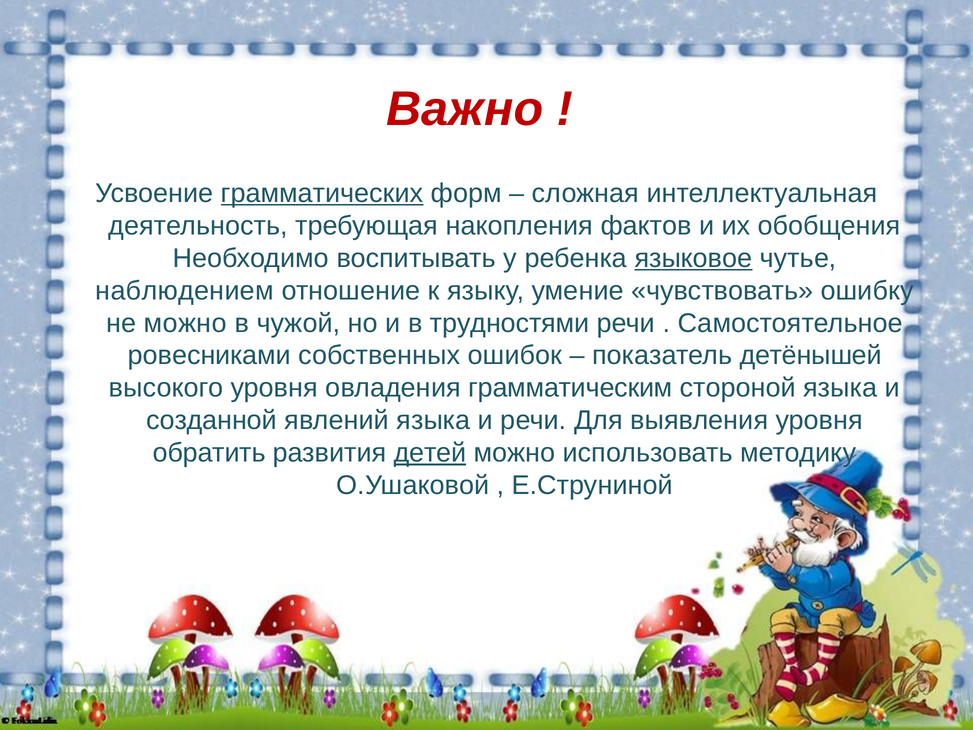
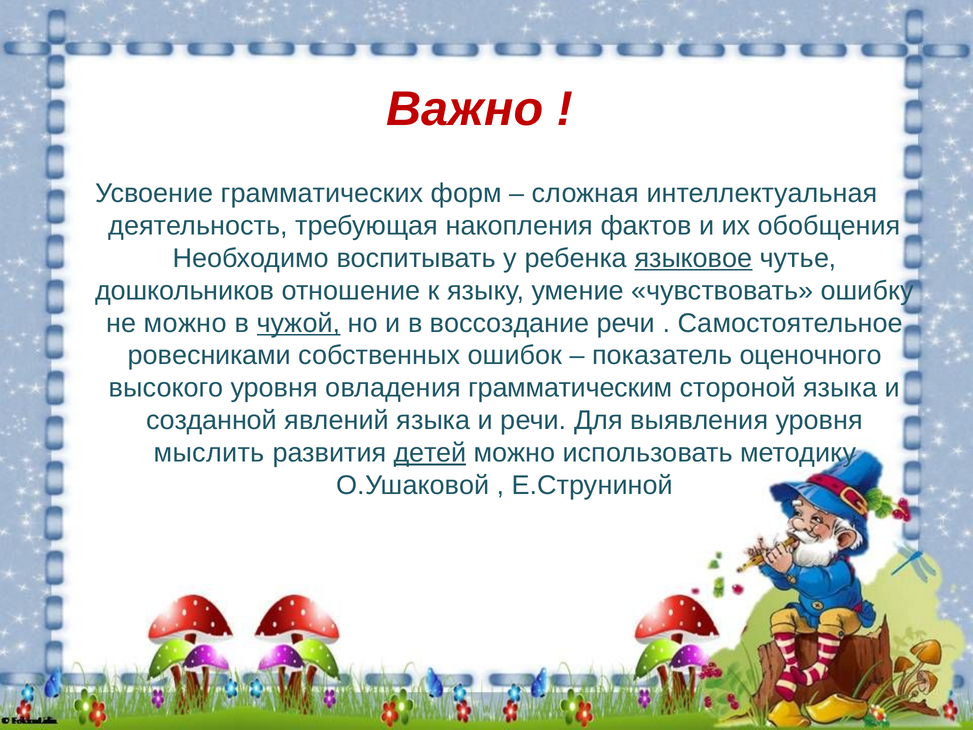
грамматических underline: present -> none
наблюдением: наблюдением -> дошкольников
чужой underline: none -> present
трудностями: трудностями -> воссоздание
детёнышей: детёнышей -> оценочного
обратить: обратить -> мыслить
